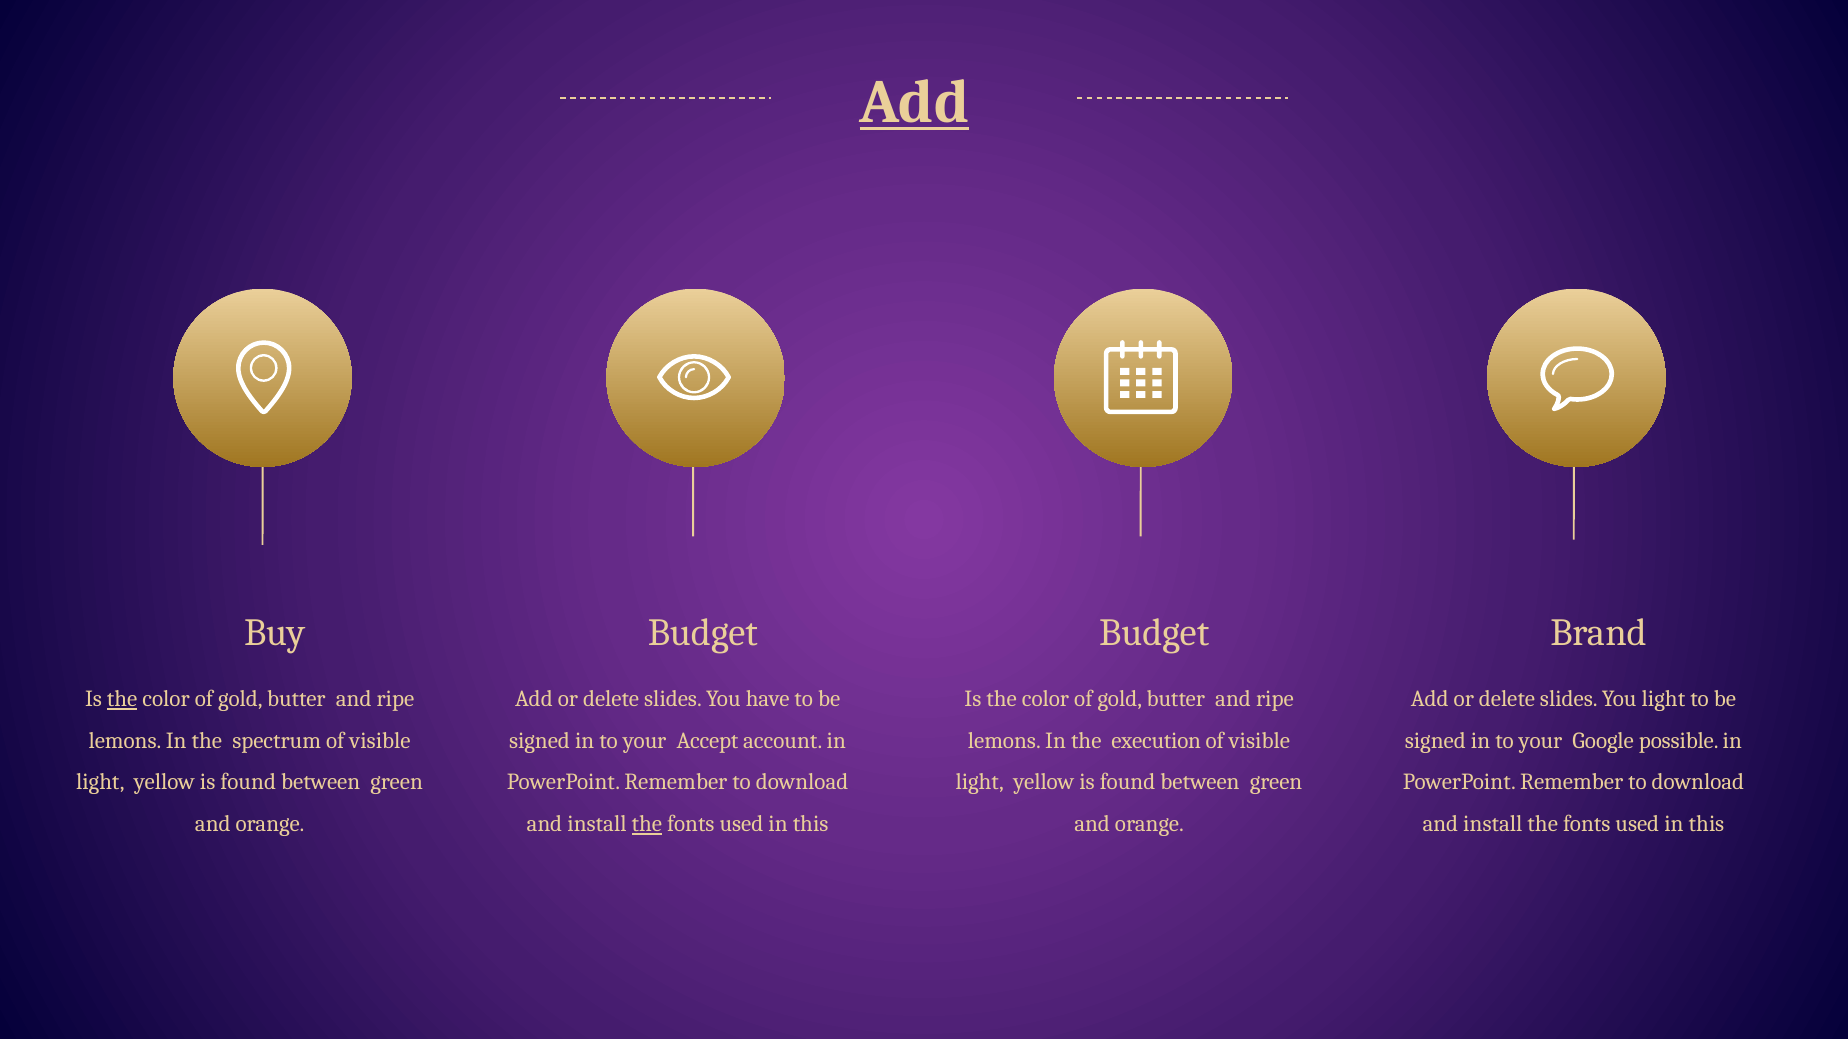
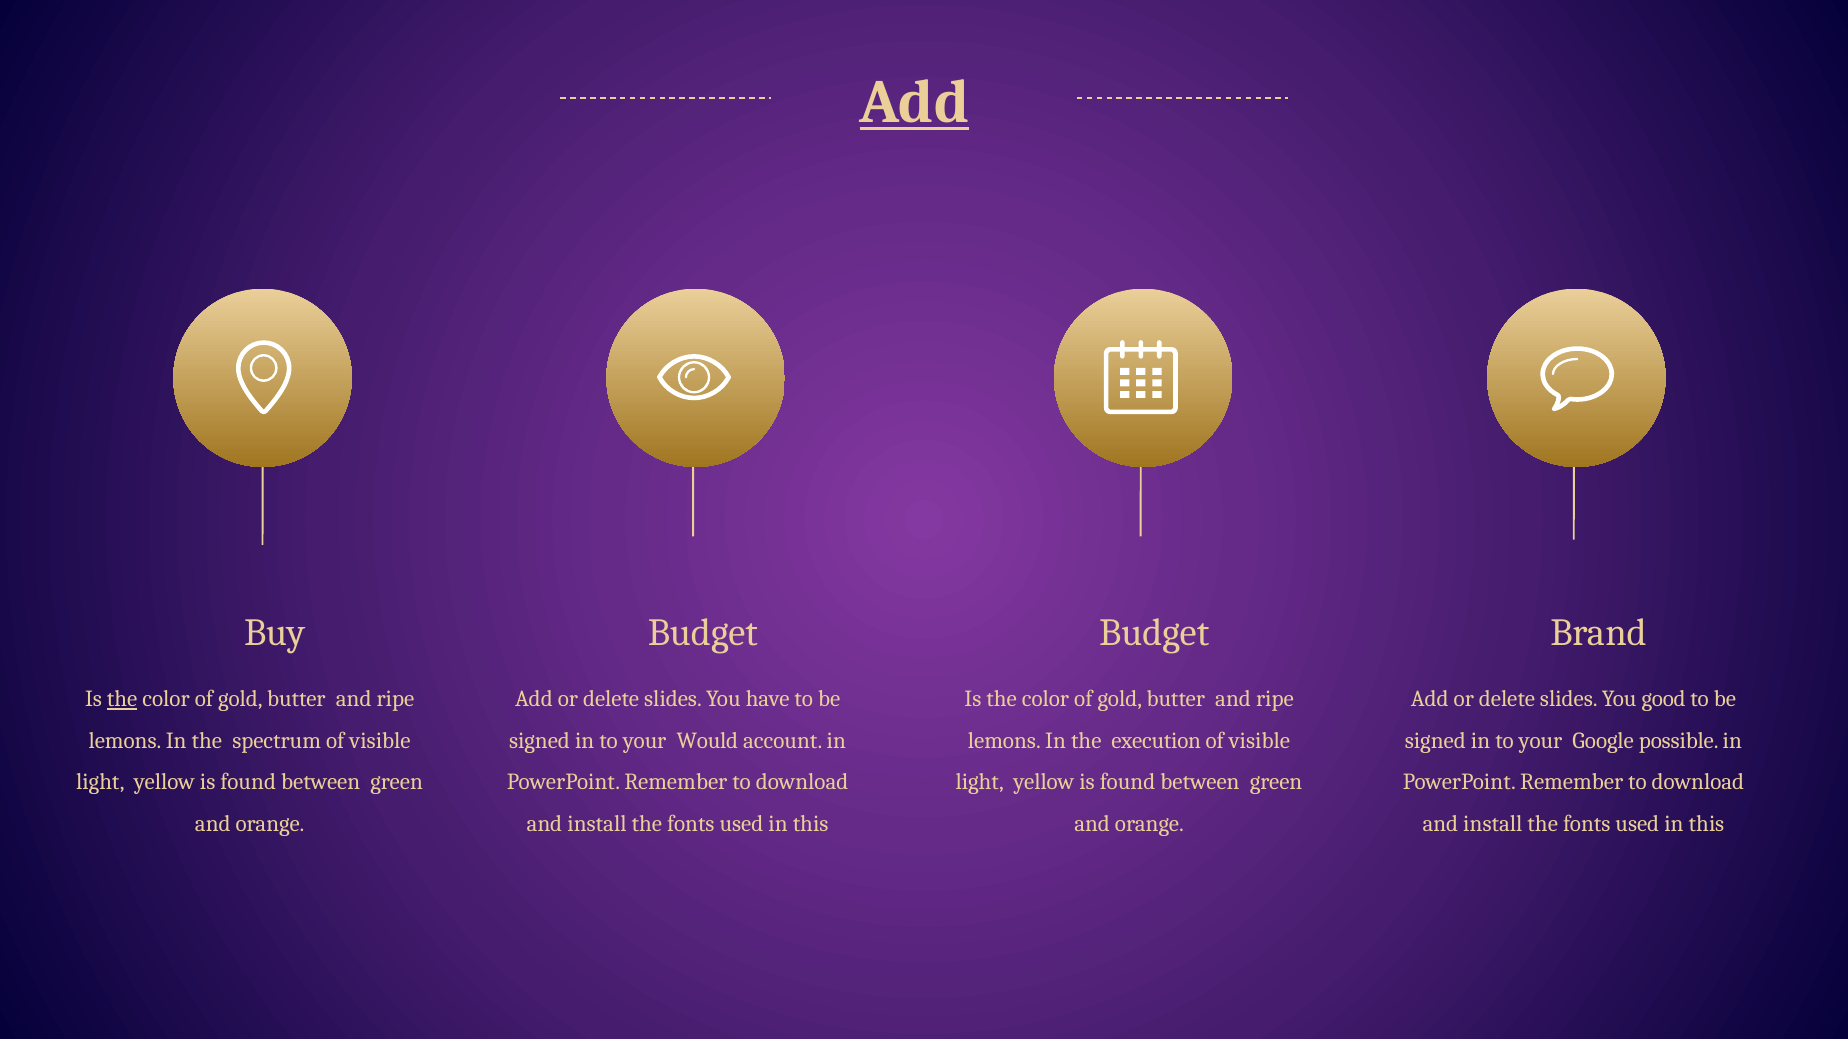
You light: light -> good
Accept: Accept -> Would
the at (647, 824) underline: present -> none
